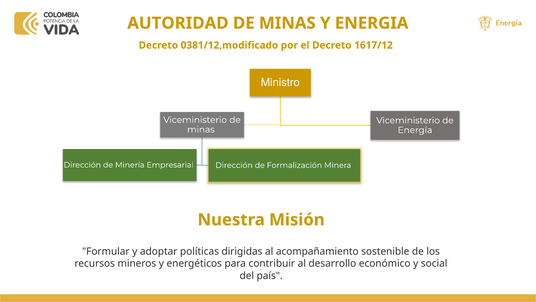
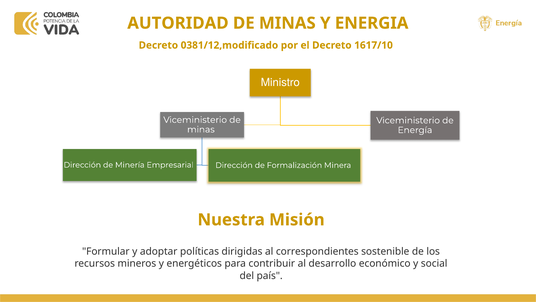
1617/12: 1617/12 -> 1617/10
acompañamiento: acompañamiento -> correspondientes
